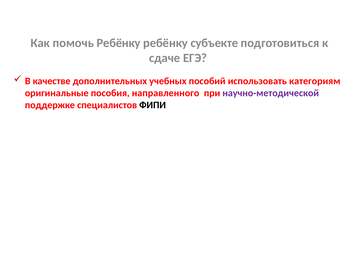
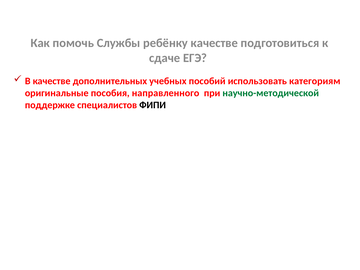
помочь Ребёнку: Ребёнку -> Службы
ребёнку субъекте: субъекте -> качестве
научно-методической colour: purple -> green
